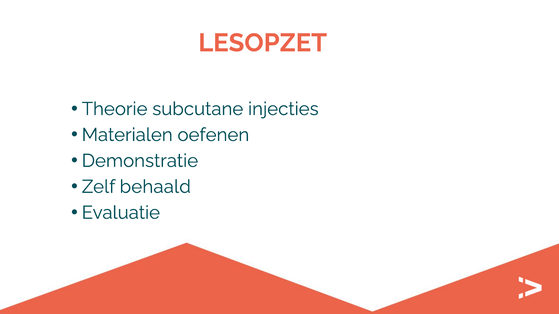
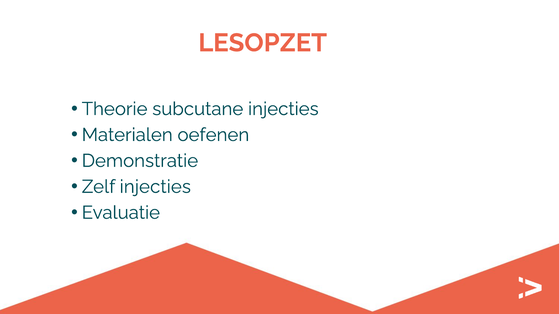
Zelf behaald: behaald -> injecties
